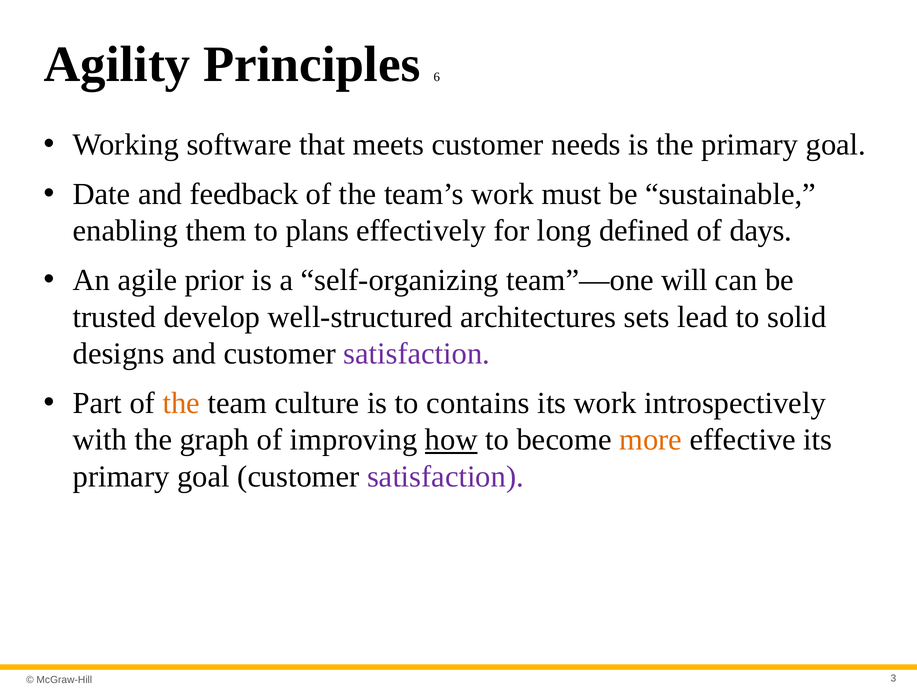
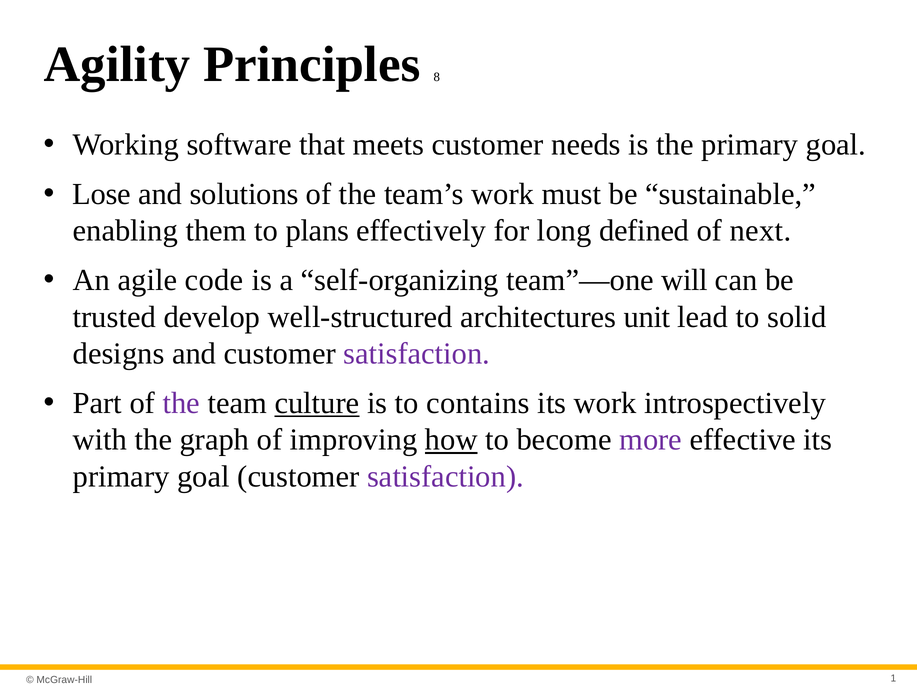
6: 6 -> 8
Date: Date -> Lose
feedback: feedback -> solutions
days: days -> next
prior: prior -> code
sets: sets -> unit
the at (181, 403) colour: orange -> purple
culture underline: none -> present
more colour: orange -> purple
3: 3 -> 1
